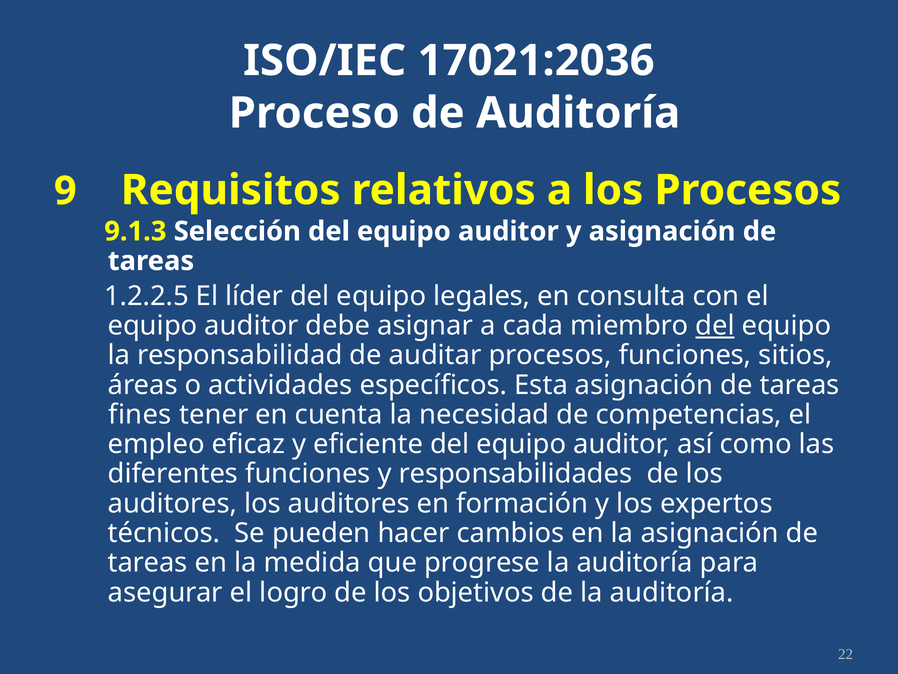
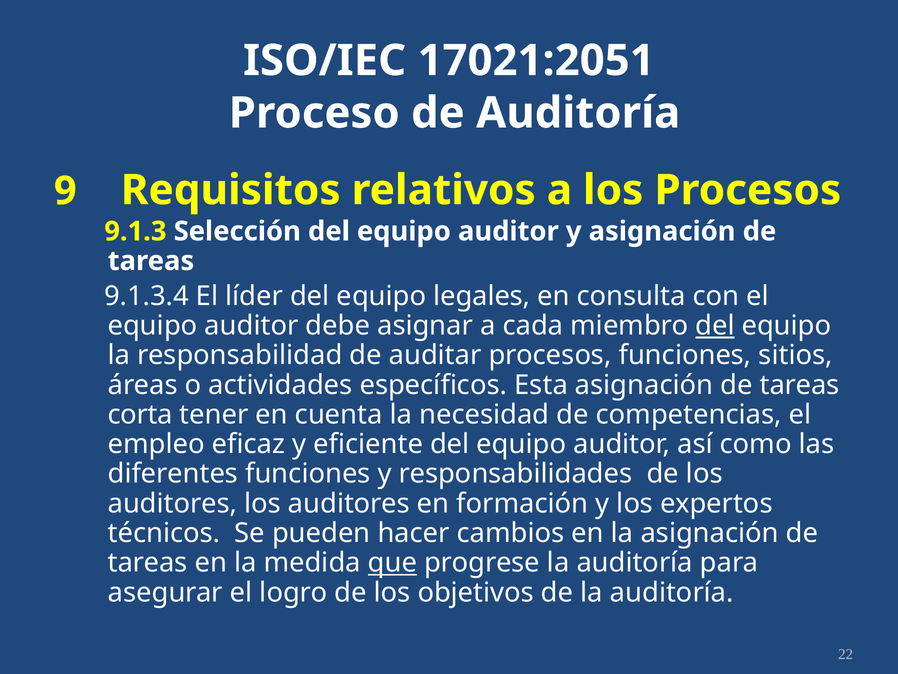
17021:2036: 17021:2036 -> 17021:2051
1.2.2.5: 1.2.2.5 -> 9.1.3.4
fines: fines -> corta
que underline: none -> present
